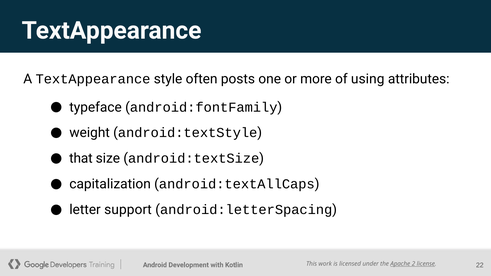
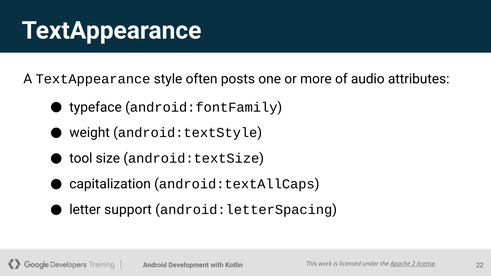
using: using -> audio
that: that -> tool
